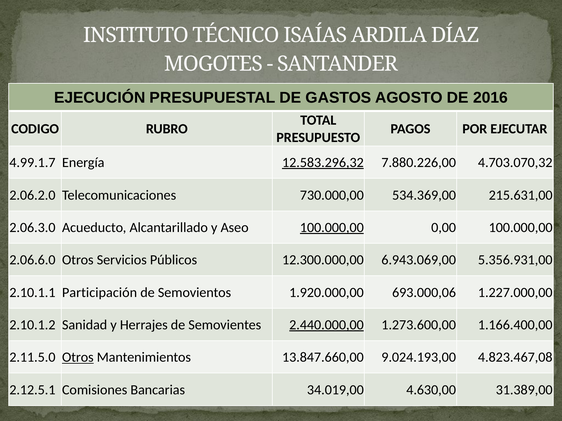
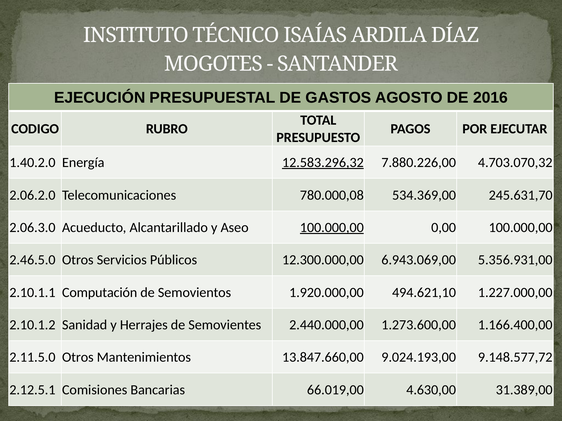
4.99.1.7: 4.99.1.7 -> 1.40.2.0
730.000,00: 730.000,00 -> 780.000,08
215.631,00: 215.631,00 -> 245.631,70
2.06.6.0: 2.06.6.0 -> 2.46.5.0
Participación: Participación -> Computación
693.000,06: 693.000,06 -> 494.621,10
2.440.000,00 underline: present -> none
Otros at (78, 358) underline: present -> none
4.823.467,08: 4.823.467,08 -> 9.148.577,72
34.019,00: 34.019,00 -> 66.019,00
